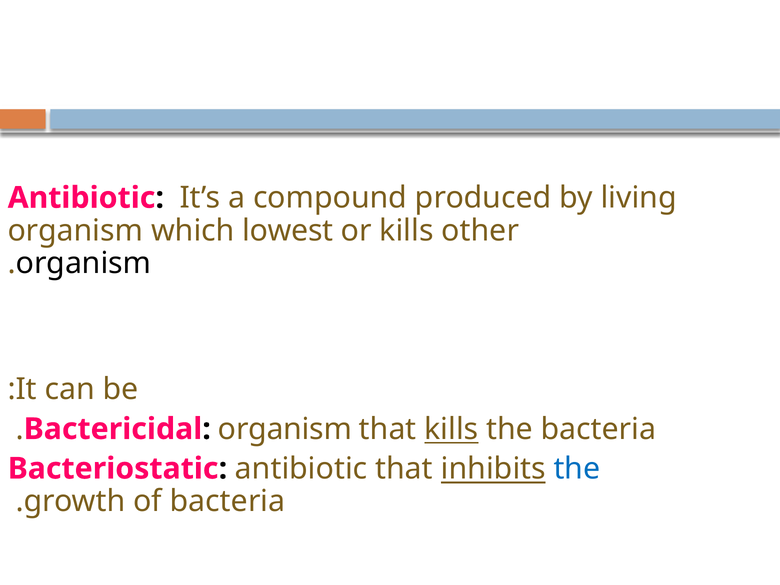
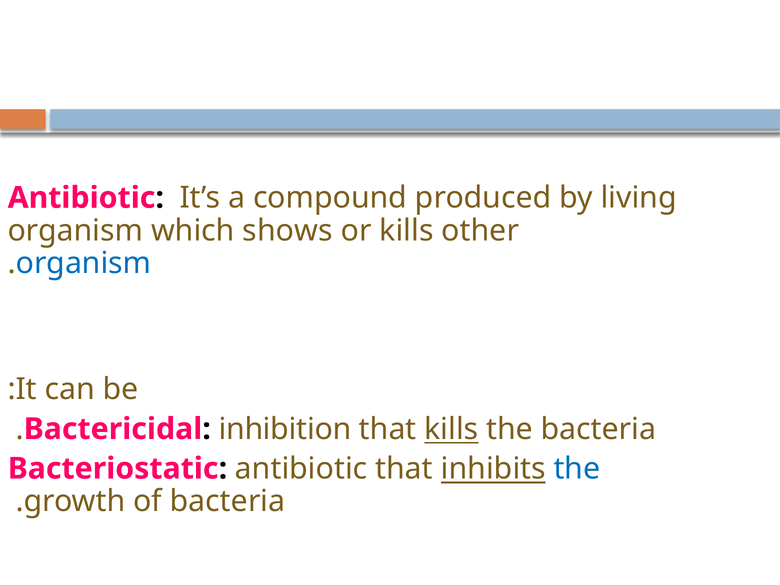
lowest: lowest -> shows
organism at (83, 263) colour: black -> blue
Bactericidal organism: organism -> inhibition
